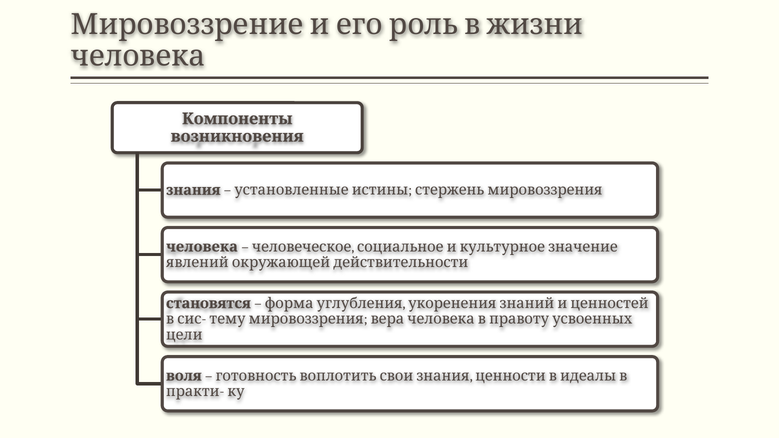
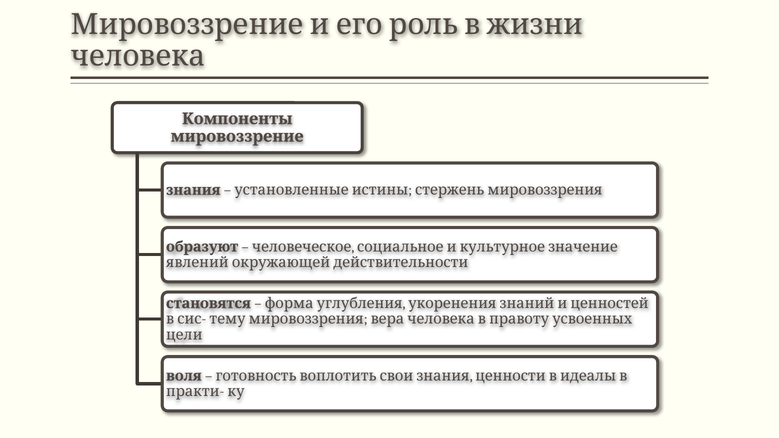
возникновения: возникновения -> мировоззрение
человека at (202, 247): человека -> образуют
